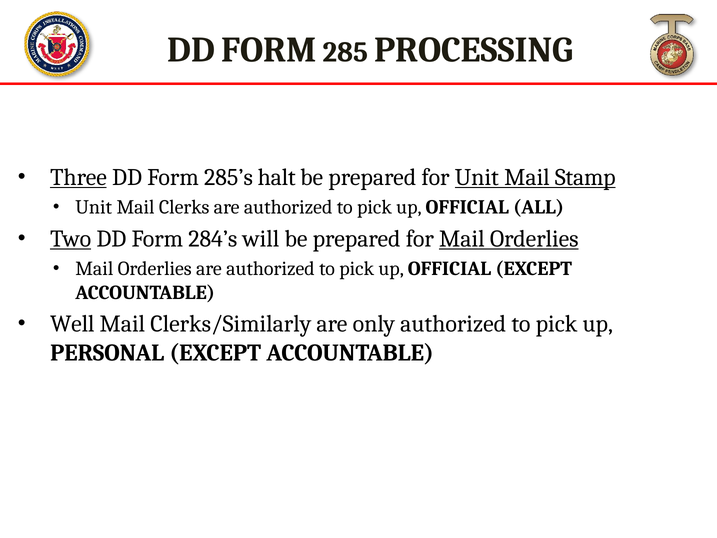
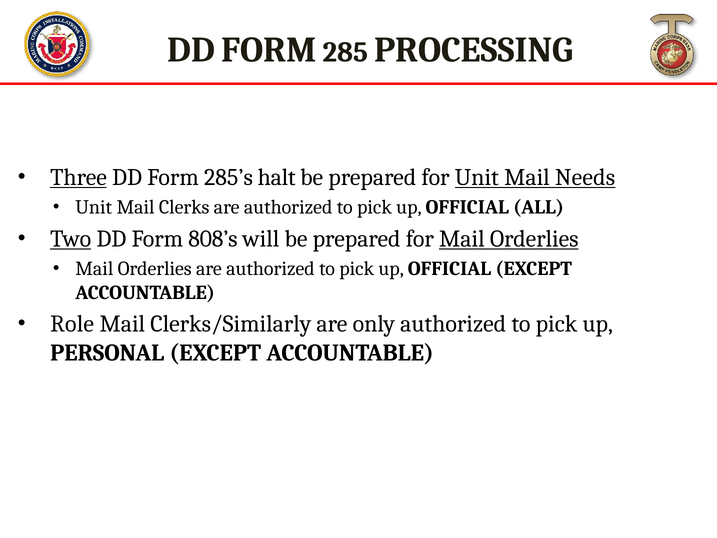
Stamp: Stamp -> Needs
284’s: 284’s -> 808’s
Well: Well -> Role
